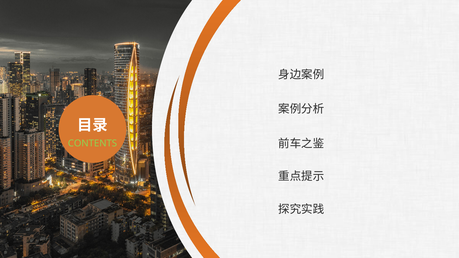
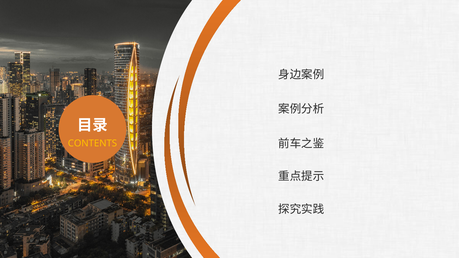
CONTENTS colour: light green -> yellow
